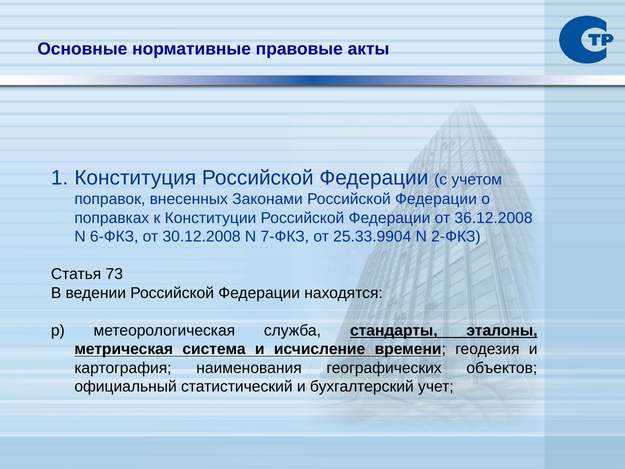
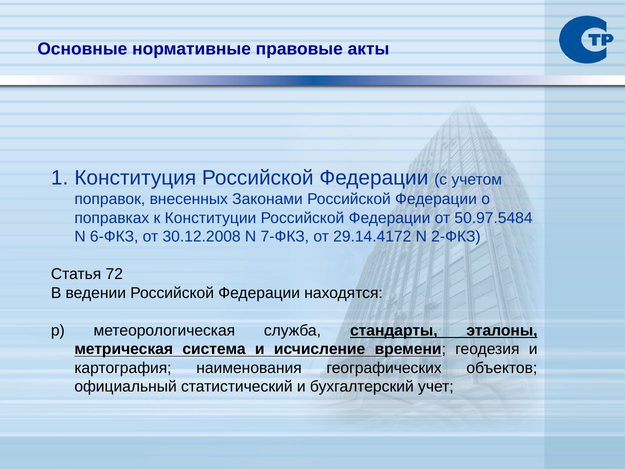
36.12.2008: 36.12.2008 -> 50.97.5484
25.33.9904: 25.33.9904 -> 29.14.4172
73: 73 -> 72
